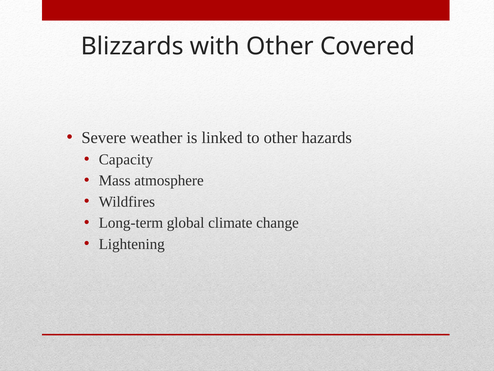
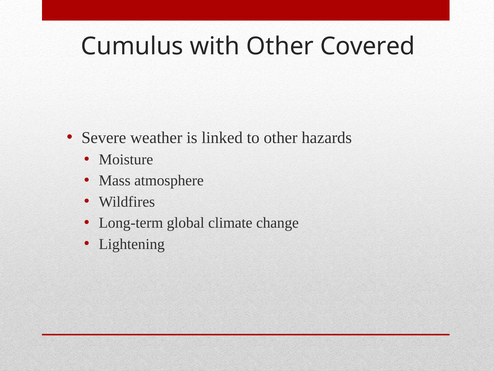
Blizzards: Blizzards -> Cumulus
Capacity: Capacity -> Moisture
